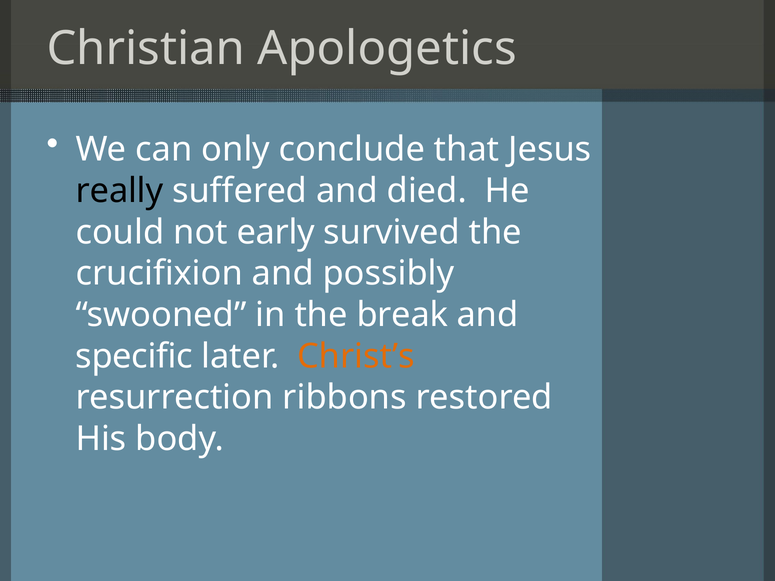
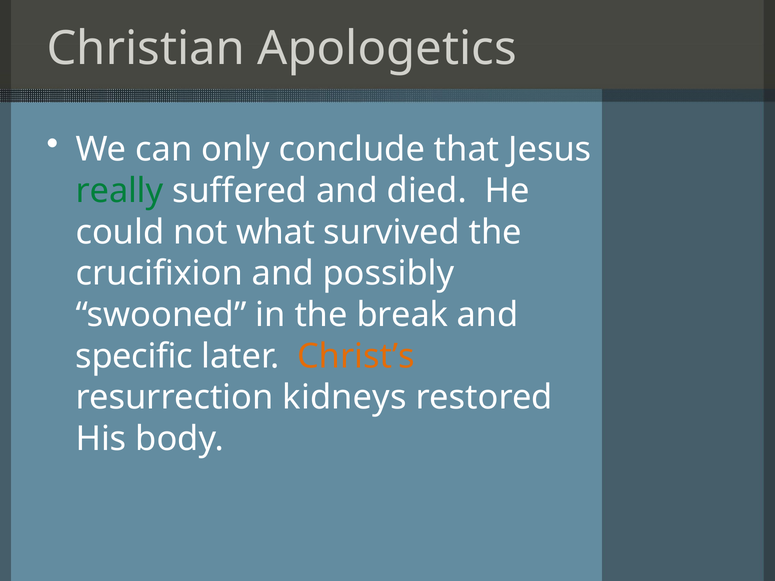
really colour: black -> green
early: early -> what
ribbons: ribbons -> kidneys
